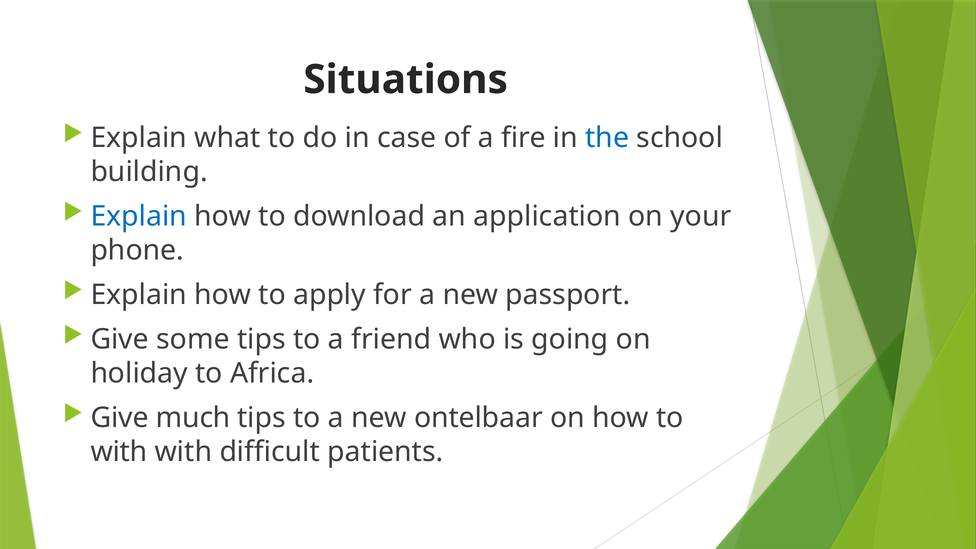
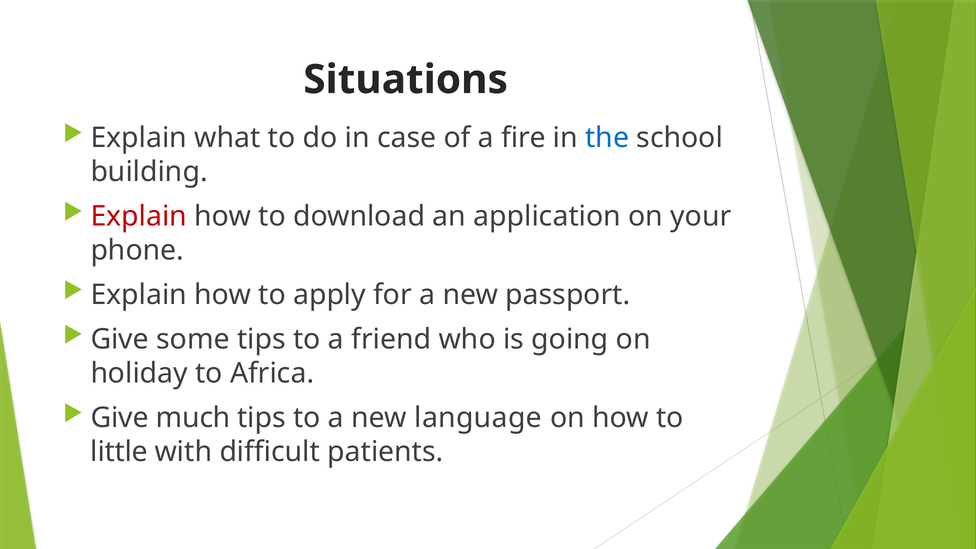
Explain at (139, 216) colour: blue -> red
ontelbaar: ontelbaar -> language
with at (119, 452): with -> little
